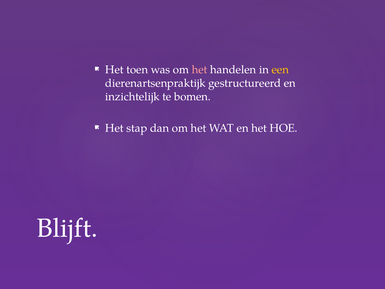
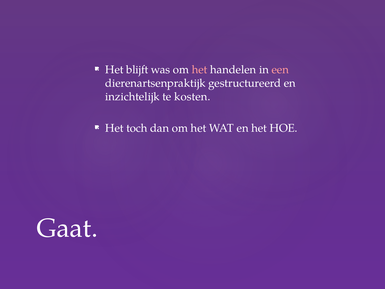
toen: toen -> blijft
een colour: yellow -> pink
bomen: bomen -> kosten
stap: stap -> toch
Blijft: Blijft -> Gaat
